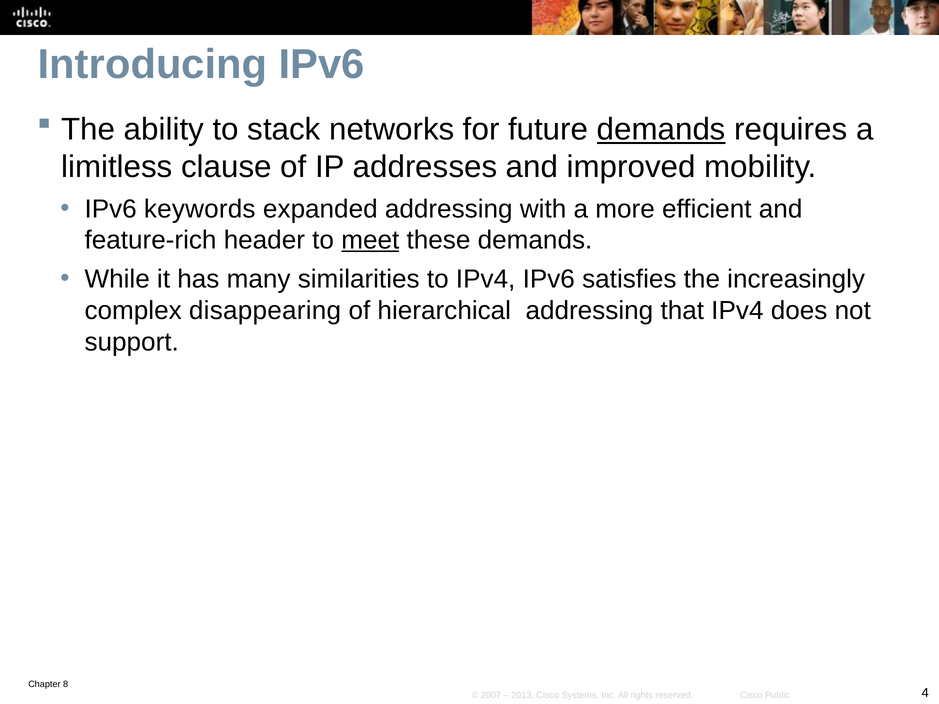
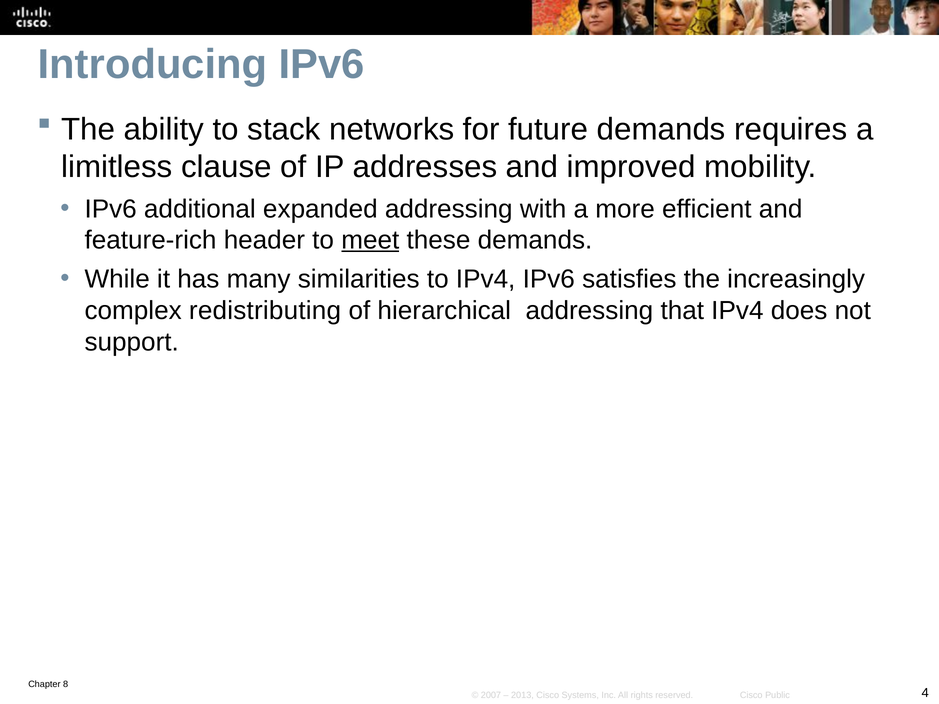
demands at (661, 130) underline: present -> none
keywords: keywords -> additional
disappearing: disappearing -> redistributing
